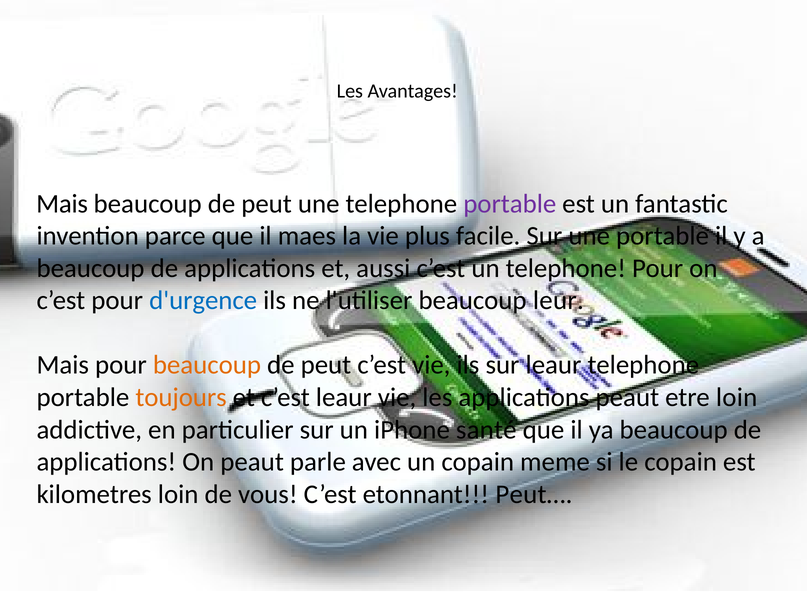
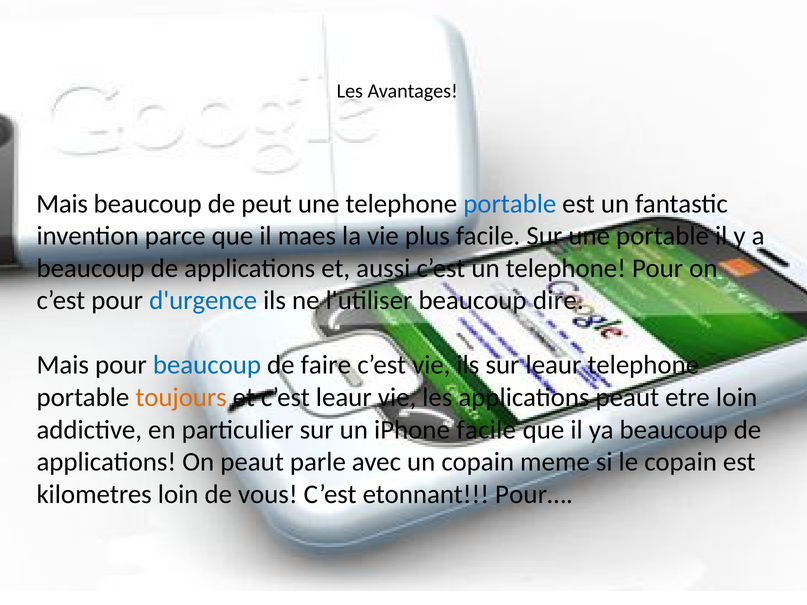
portable at (510, 204) colour: purple -> blue
leur: leur -> dire
beaucoup at (207, 365) colour: orange -> blue
peut at (326, 365): peut -> faire
iPhone santé: santé -> facile
Peut…: Peut… -> Pour…
